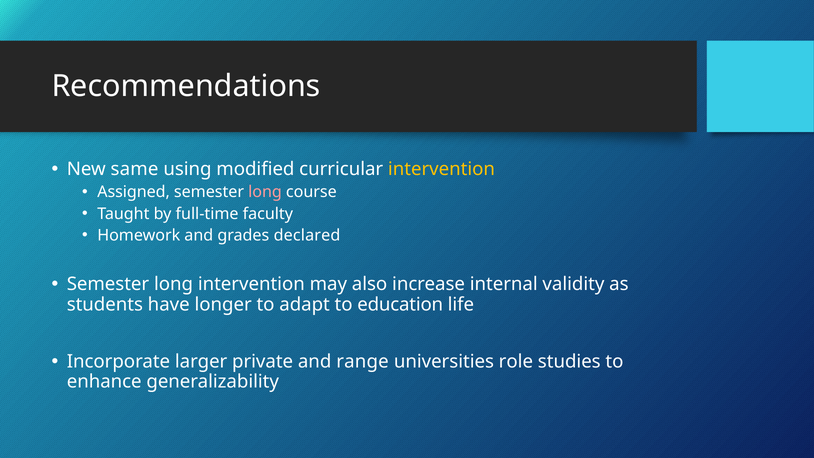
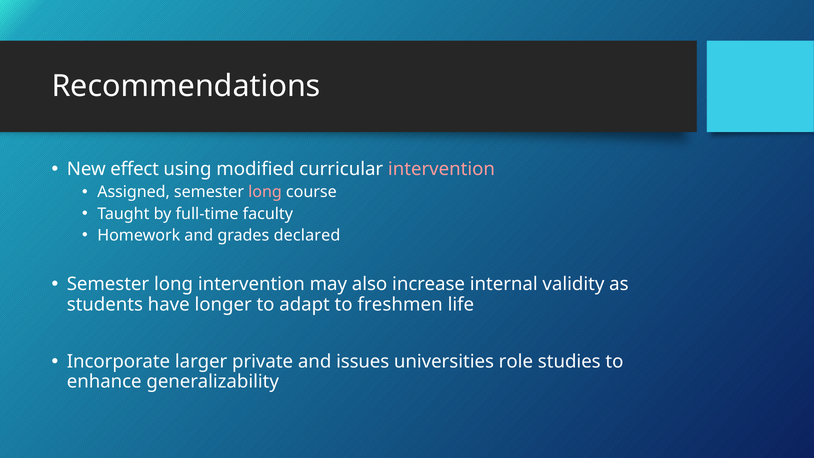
same: same -> effect
intervention at (441, 169) colour: yellow -> pink
education: education -> freshmen
range: range -> issues
